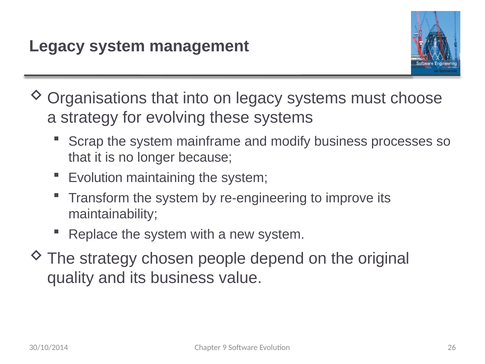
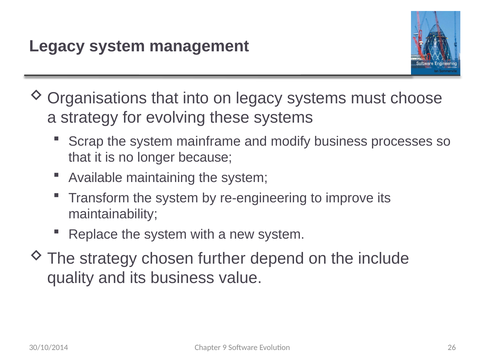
Evolution at (95, 178): Evolution -> Available
people: people -> further
original: original -> include
